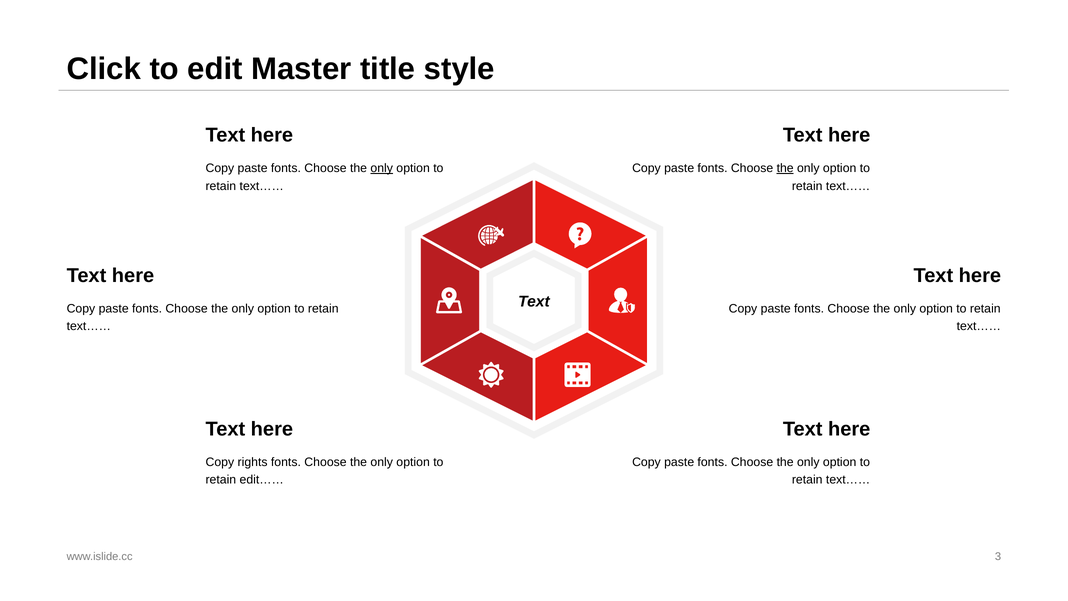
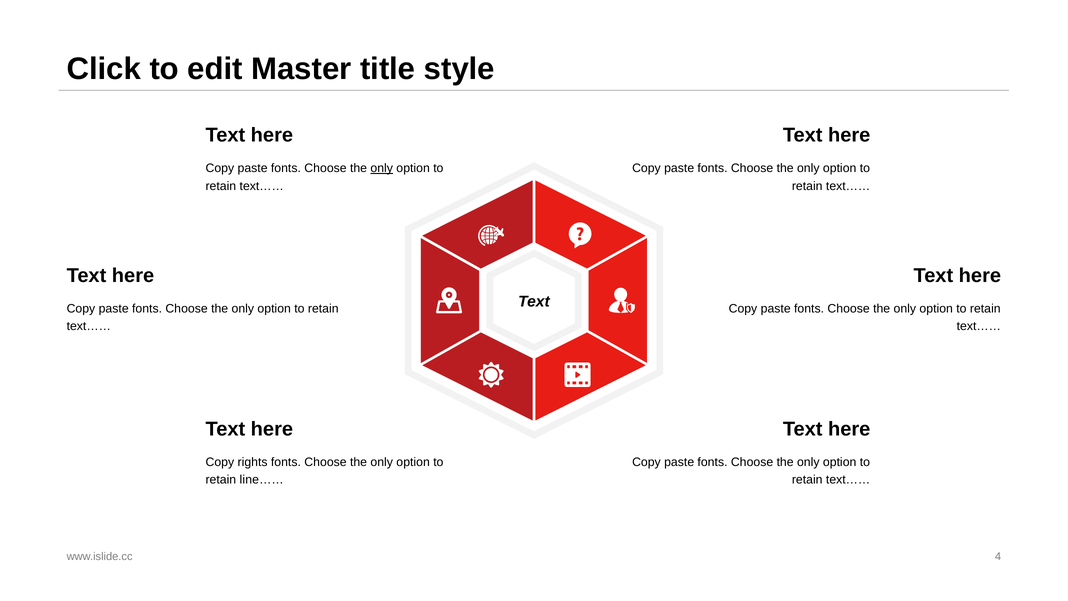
the at (785, 168) underline: present -> none
edit……: edit…… -> line……
3: 3 -> 4
